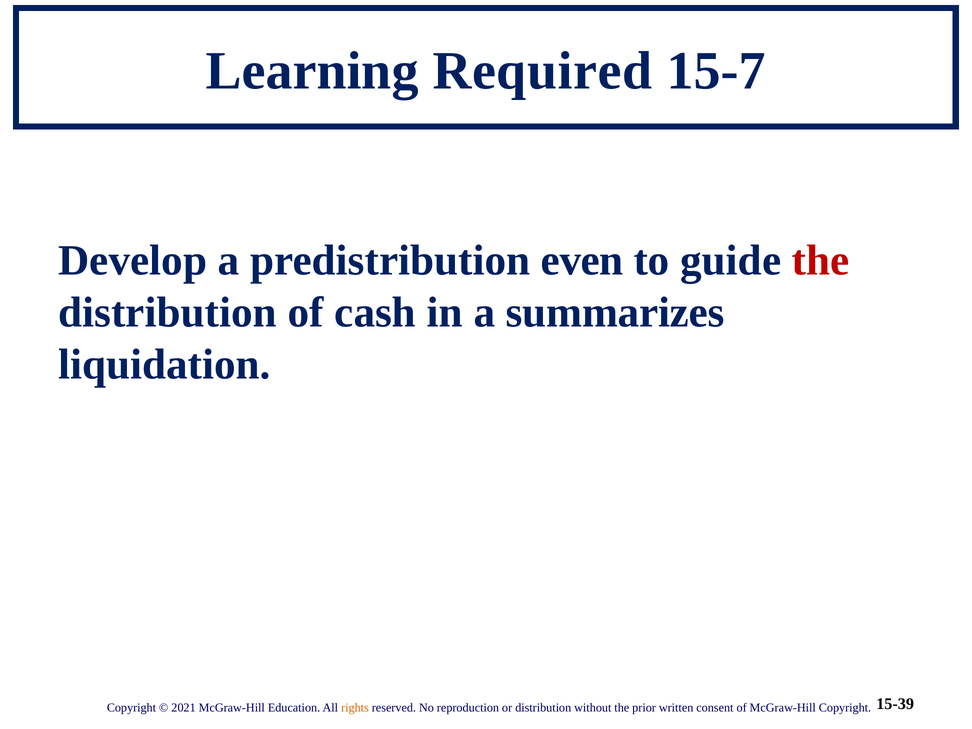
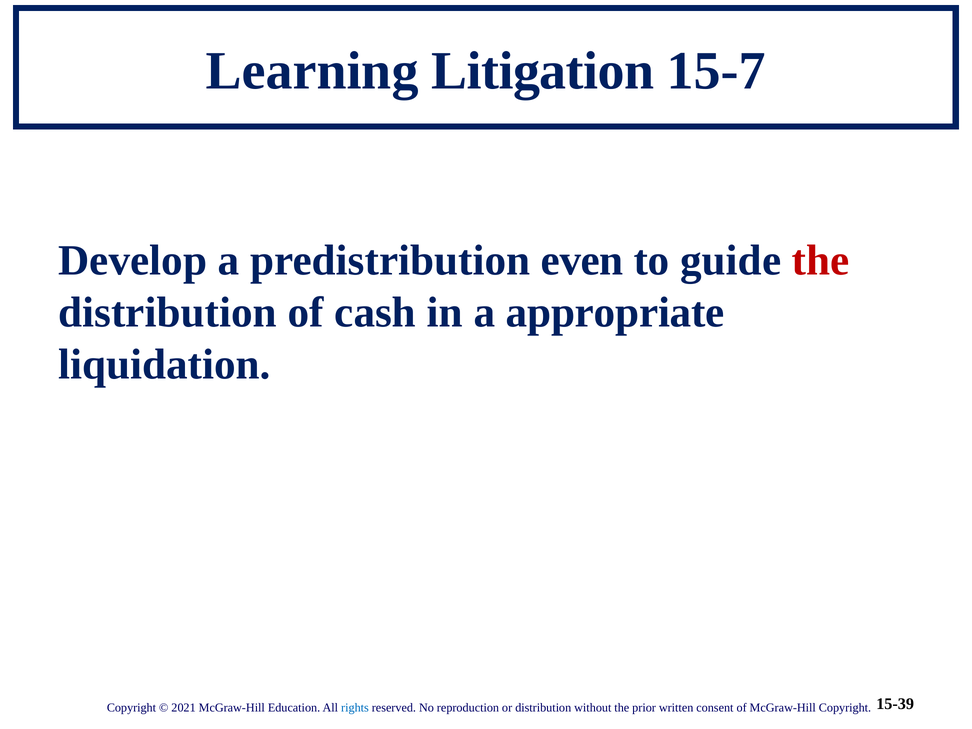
Required: Required -> Litigation
summarizes: summarizes -> appropriate
rights colour: orange -> blue
